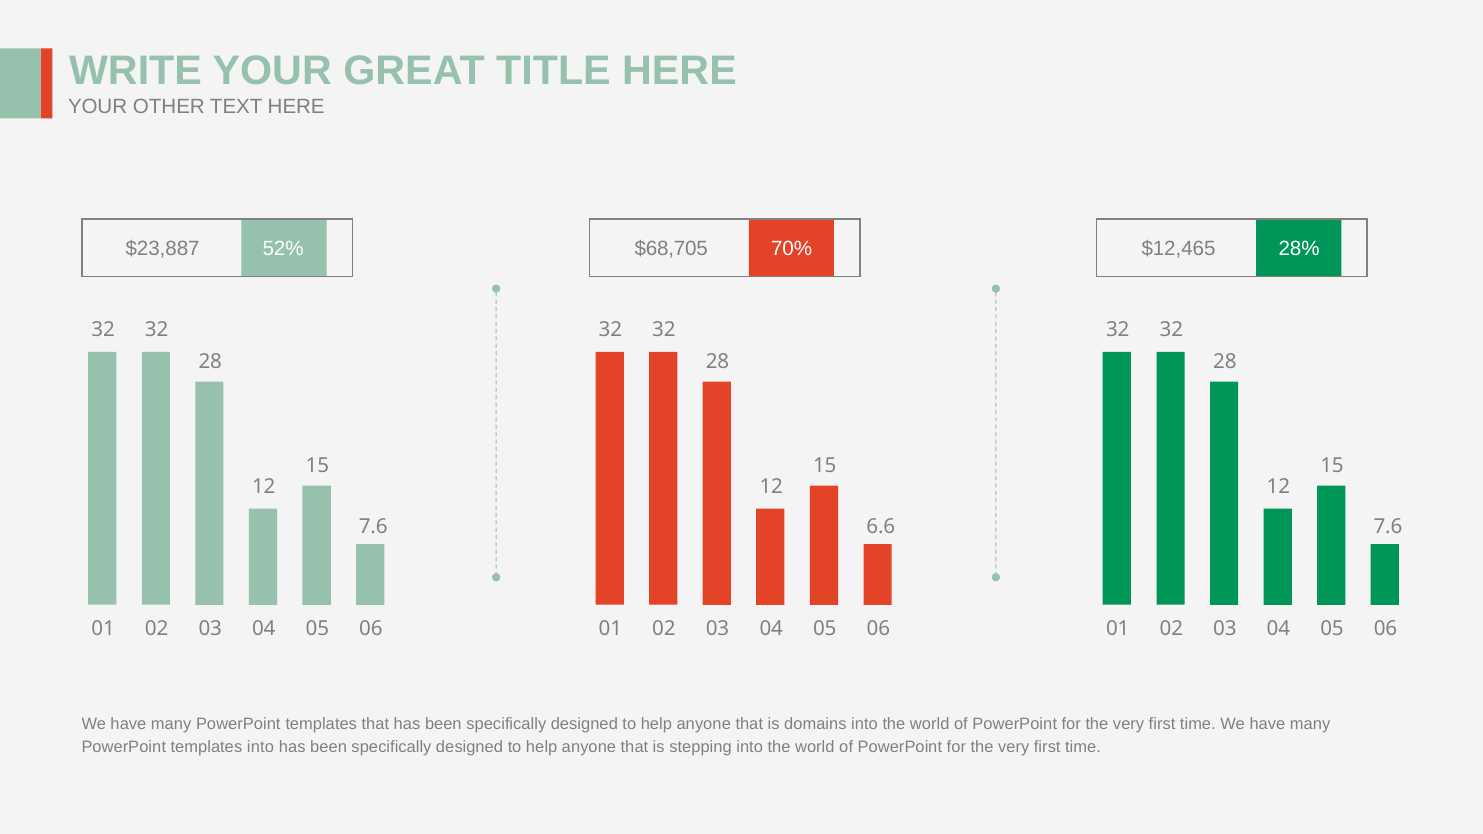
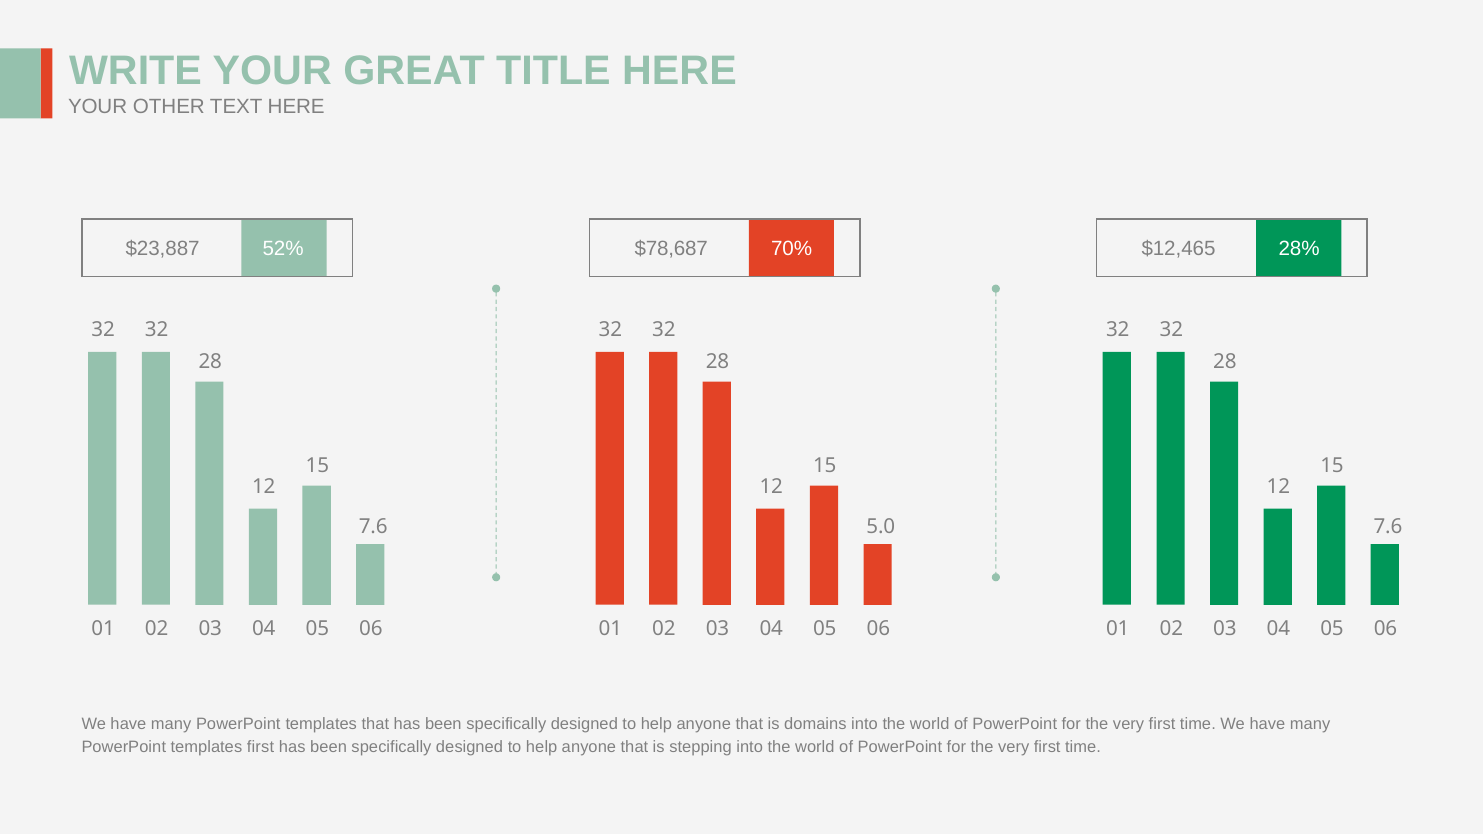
$68,705: $68,705 -> $78,687
6.6: 6.6 -> 5.0
templates into: into -> first
